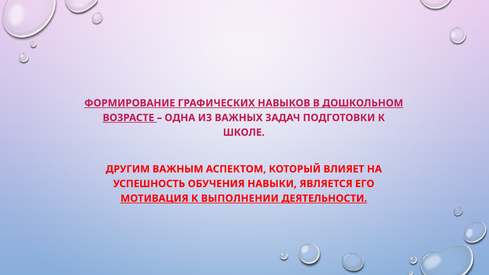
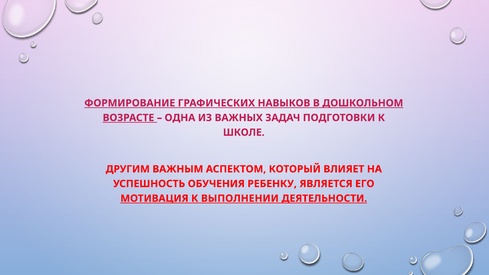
НАВЫКИ: НАВЫКИ -> РЕБЕНКУ
